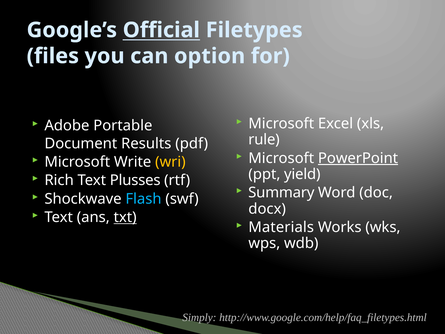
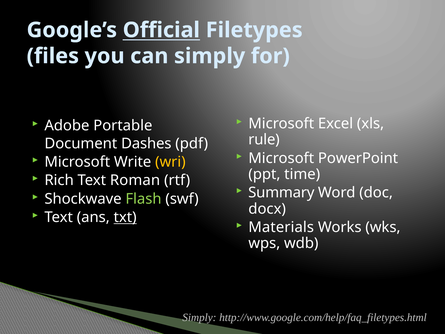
can option: option -> simply
Results: Results -> Dashes
PowerPoint underline: present -> none
yield: yield -> time
Plusses: Plusses -> Roman
Flash colour: light blue -> light green
